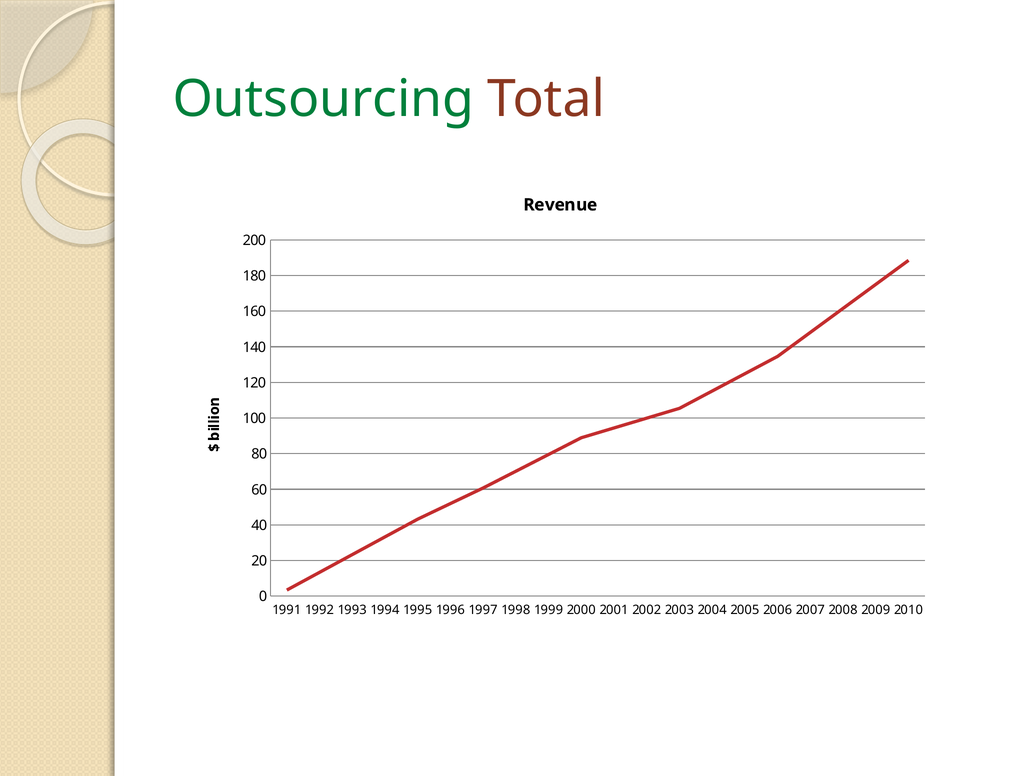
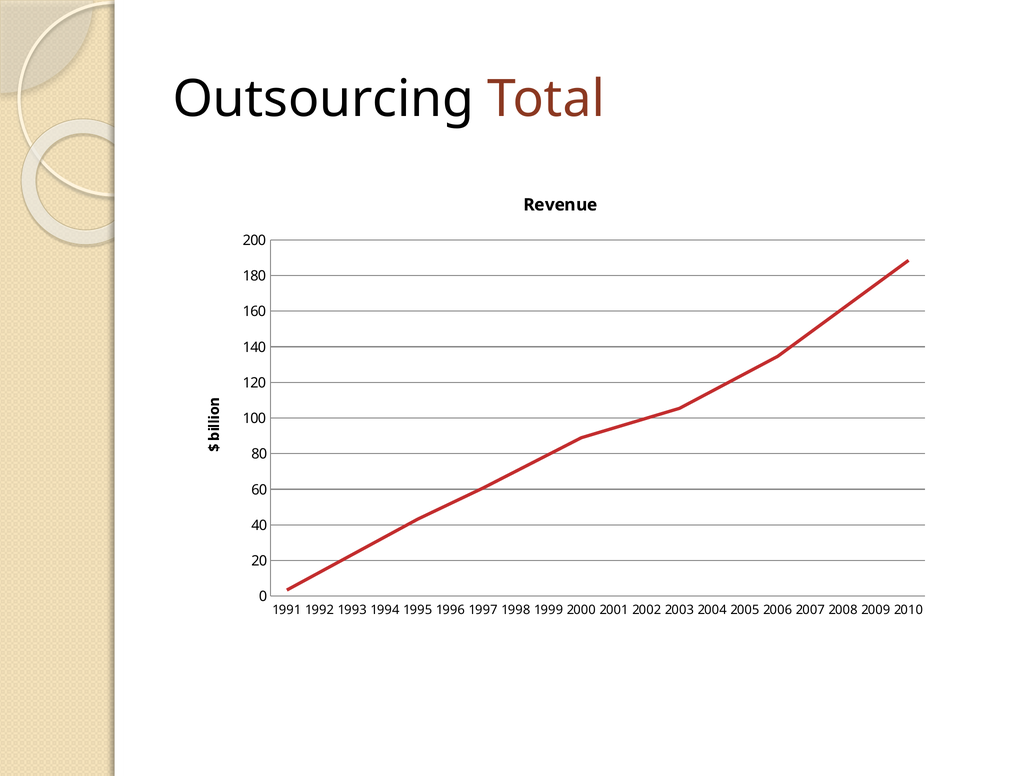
Outsourcing colour: green -> black
